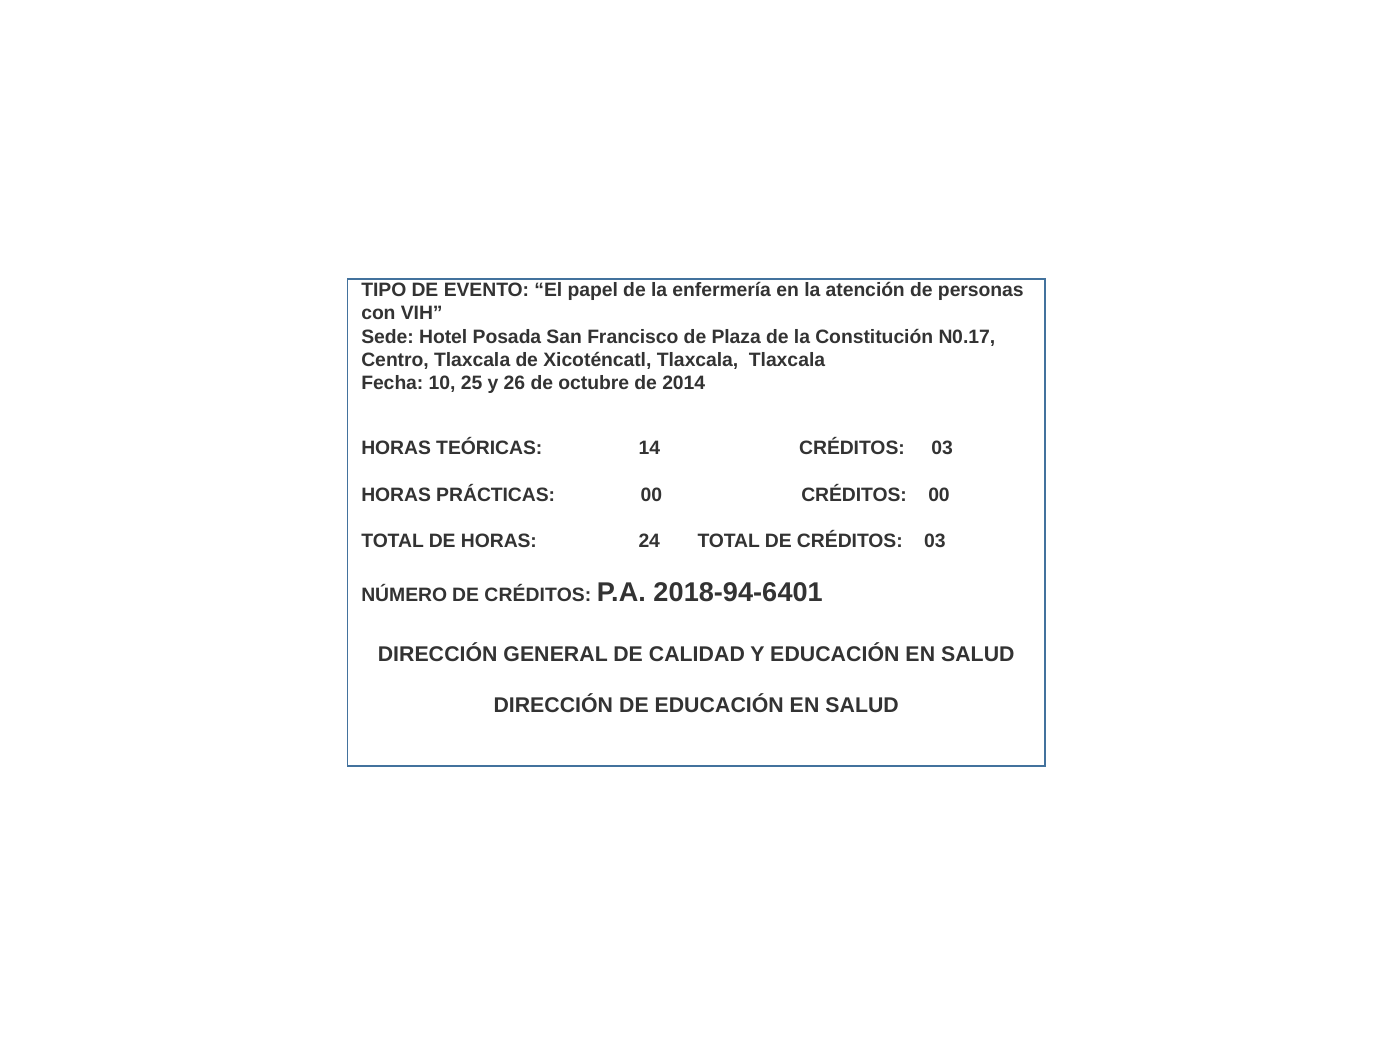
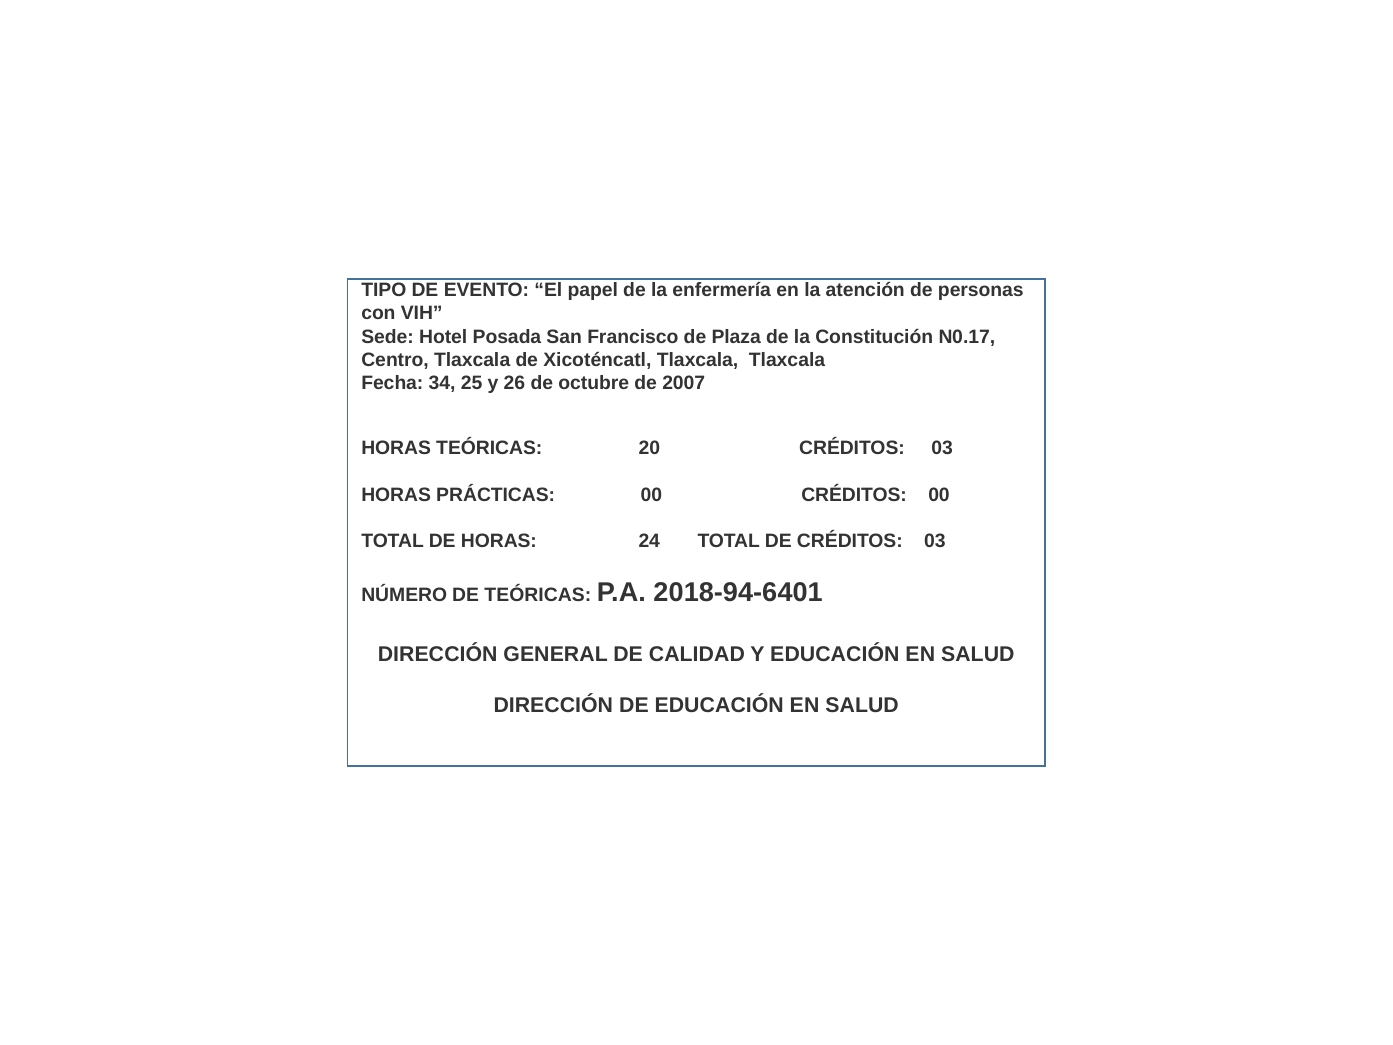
10: 10 -> 34
2014: 2014 -> 2007
14: 14 -> 20
NÚMERO DE CRÉDITOS: CRÉDITOS -> TEÓRICAS
